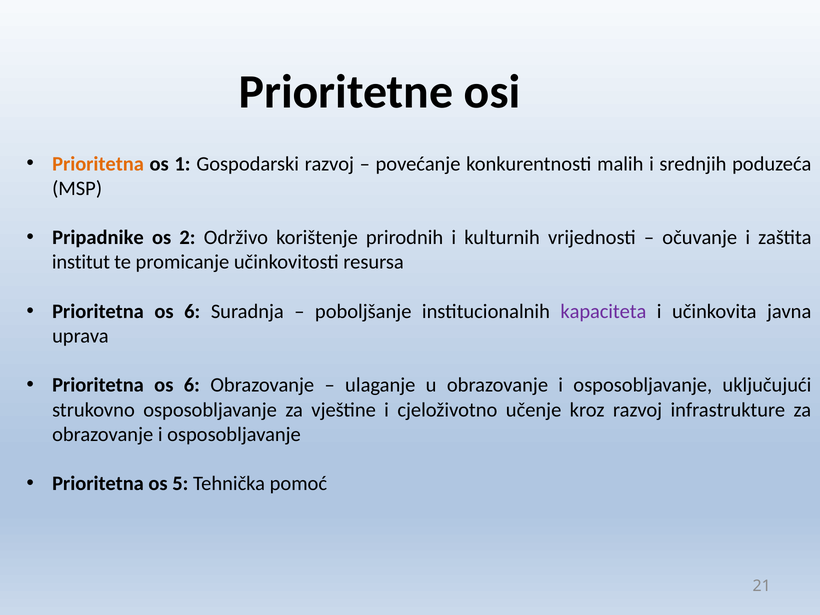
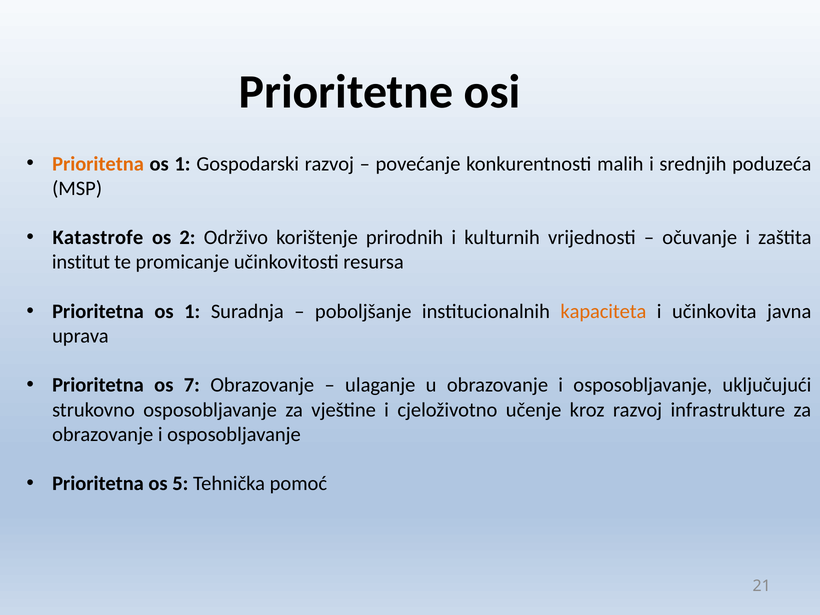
Pripadnike: Pripadnike -> Katastrofe
6 at (192, 311): 6 -> 1
kapaciteta colour: purple -> orange
6 at (192, 385): 6 -> 7
